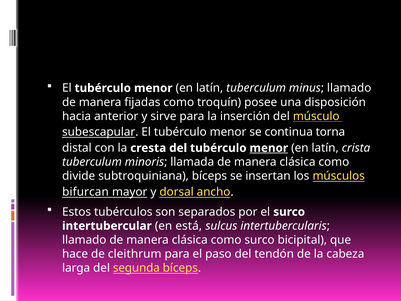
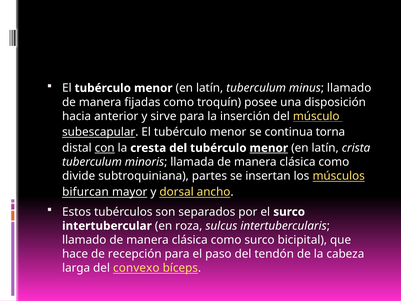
con underline: none -> present
subtroquiniana bíceps: bíceps -> partes
está: está -> roza
cleithrum: cleithrum -> recepción
segunda: segunda -> convexo
